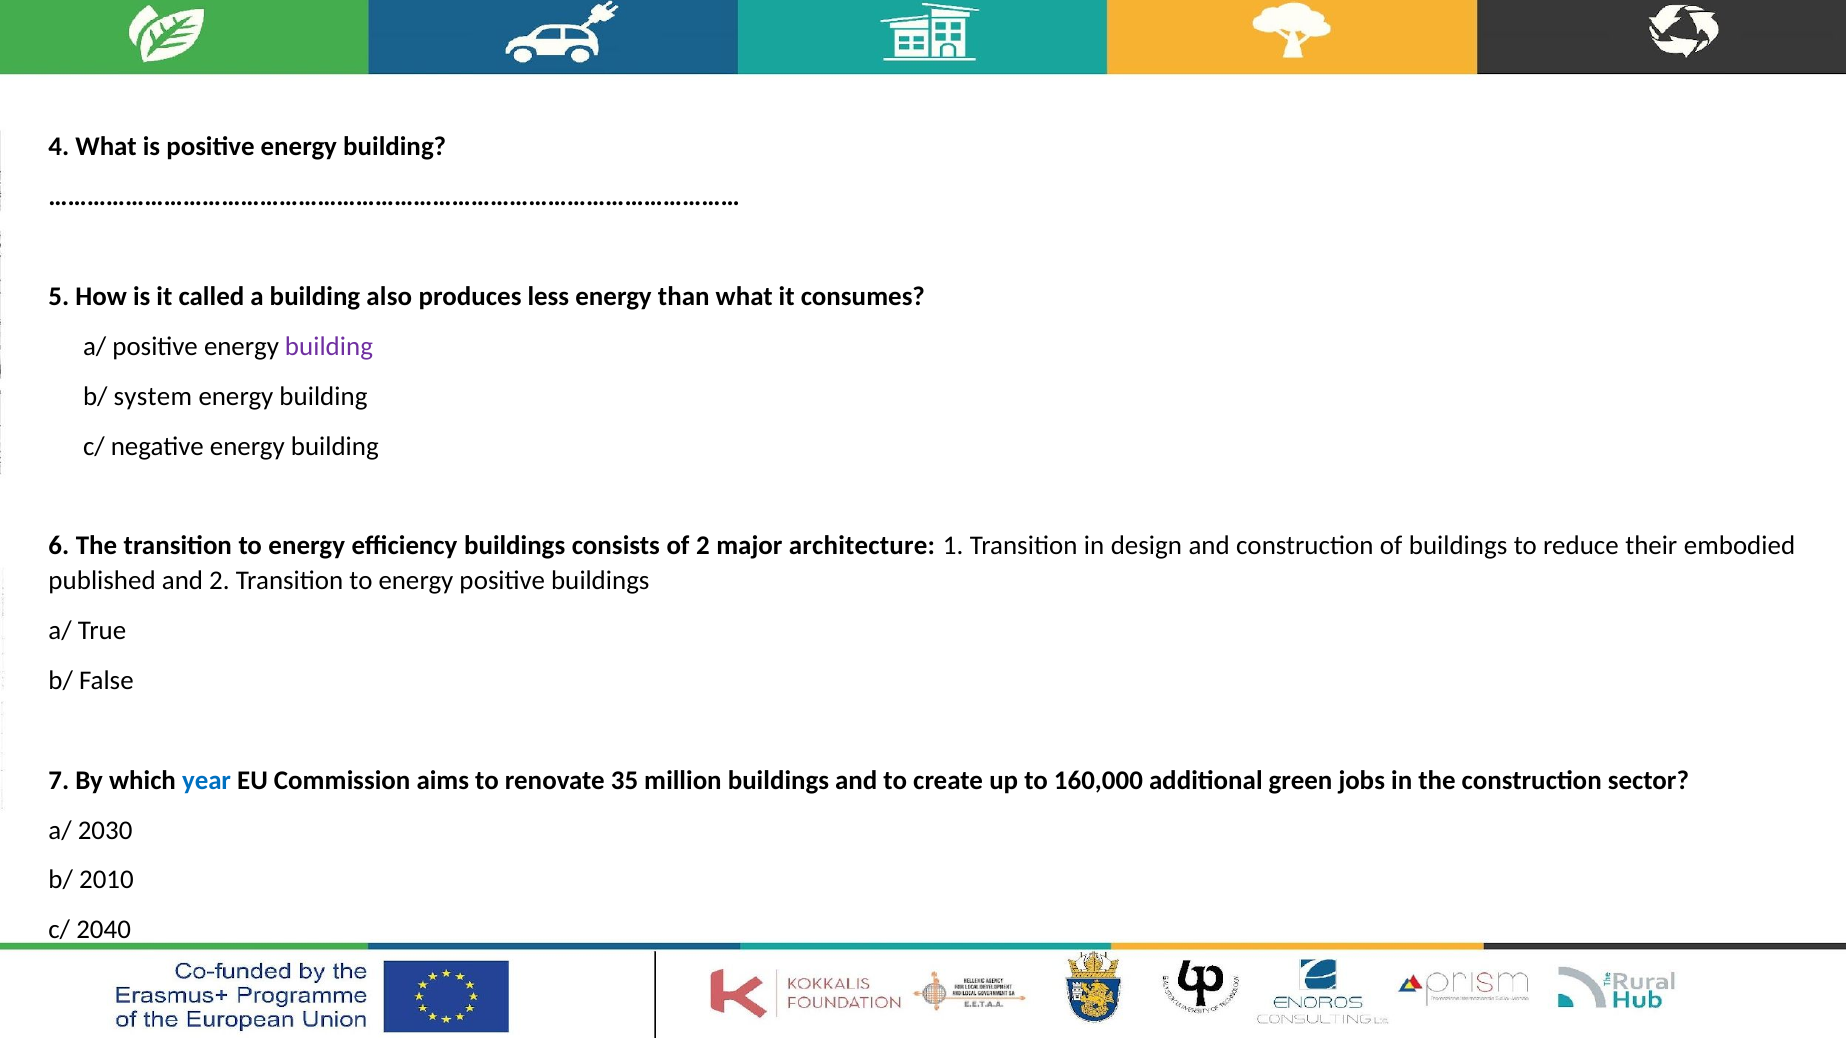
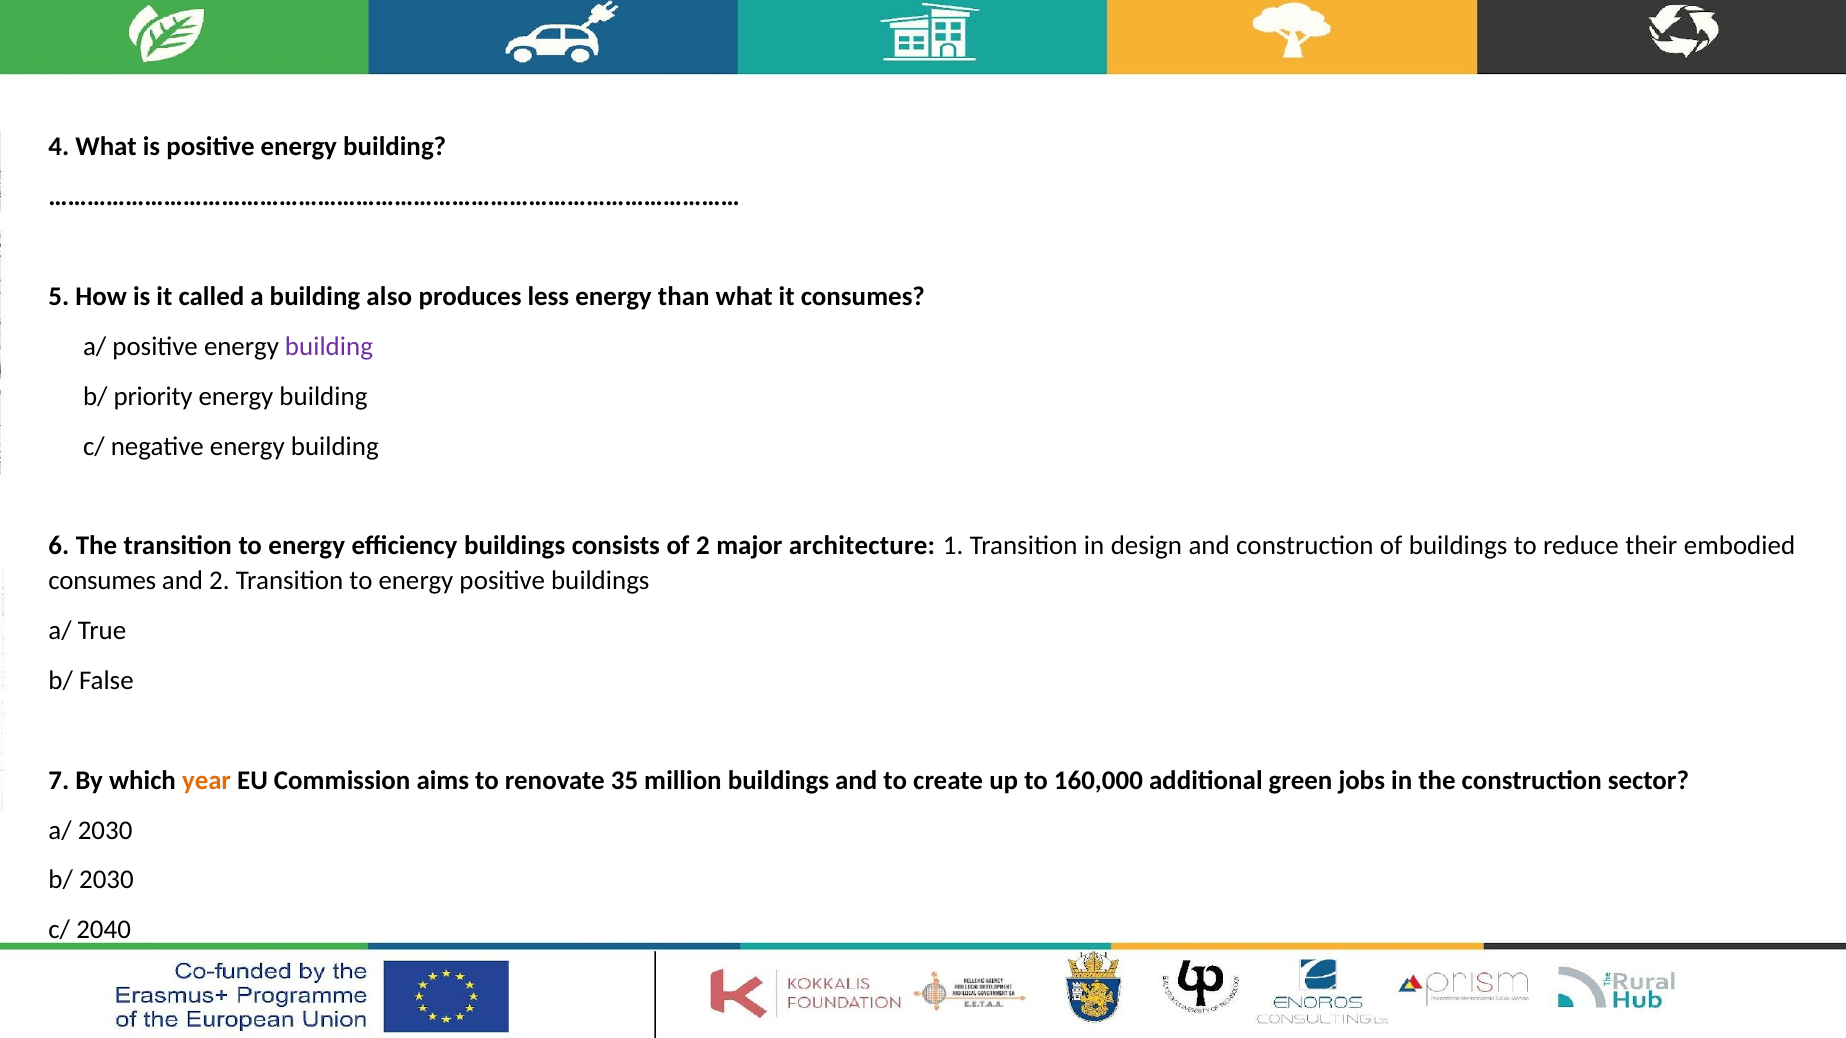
system: system -> priority
published at (102, 581): published -> consumes
year colour: blue -> orange
b/ 2010: 2010 -> 2030
